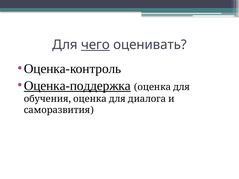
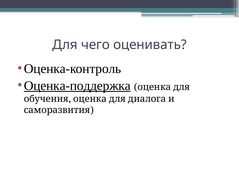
чего underline: present -> none
